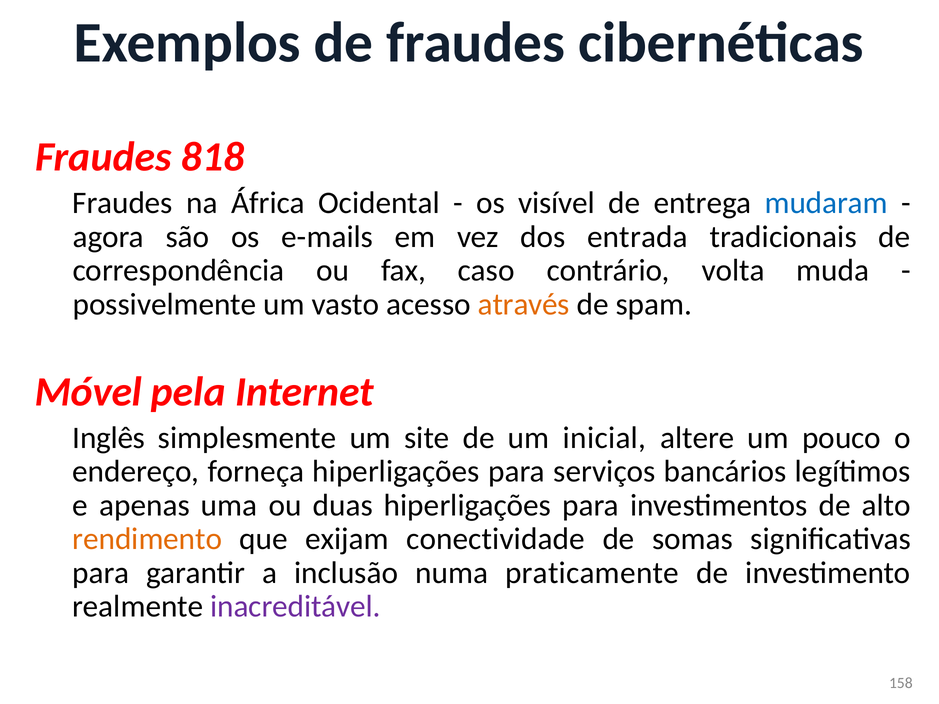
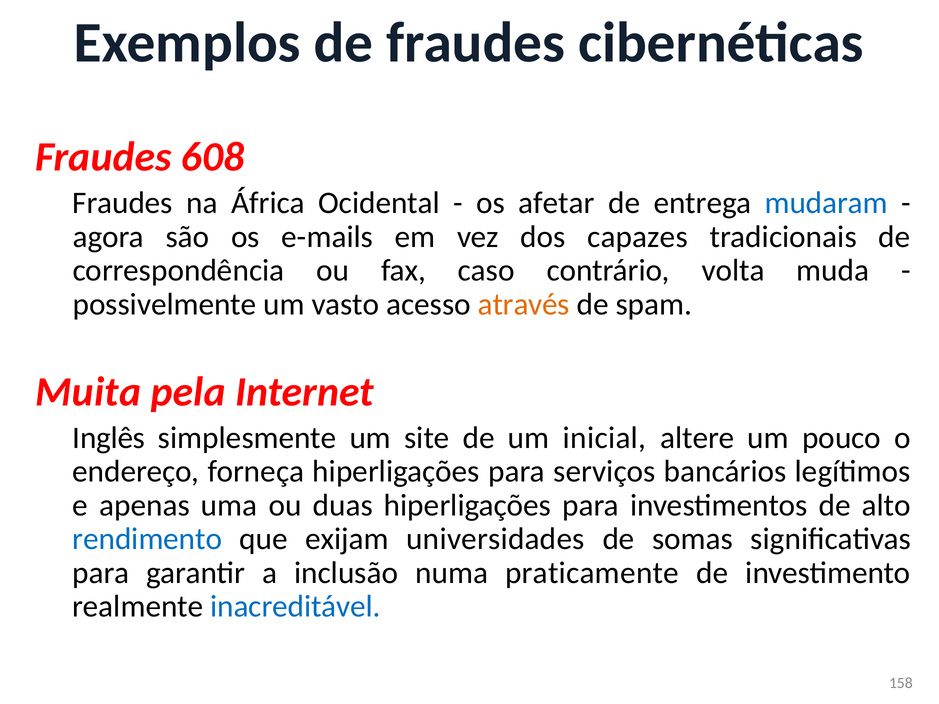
818: 818 -> 608
visível: visível -> afetar
entrada: entrada -> capazes
Móvel: Móvel -> Muita
rendimento colour: orange -> blue
conectividade: conectividade -> universidades
inacreditável colour: purple -> blue
